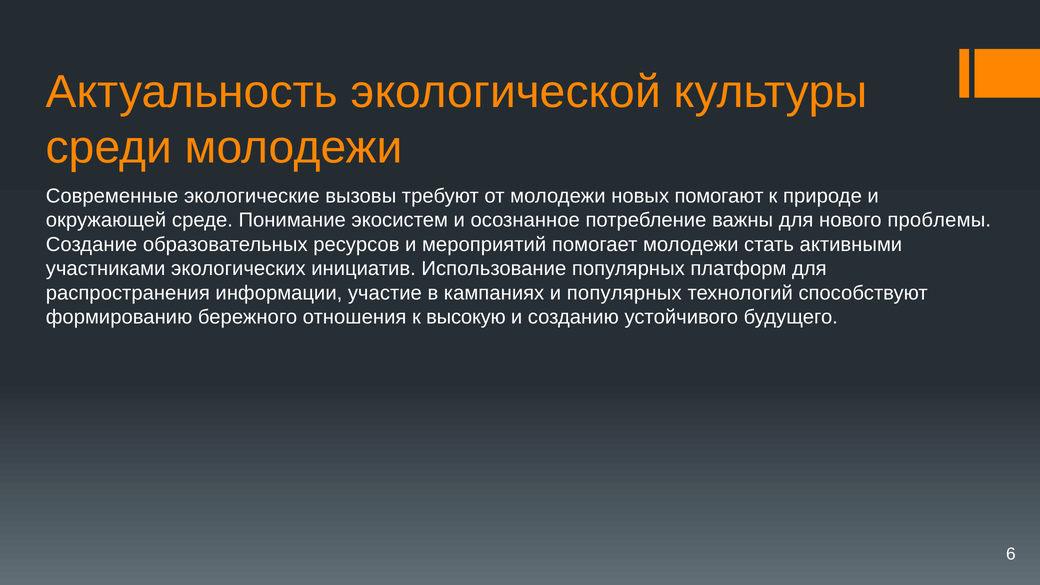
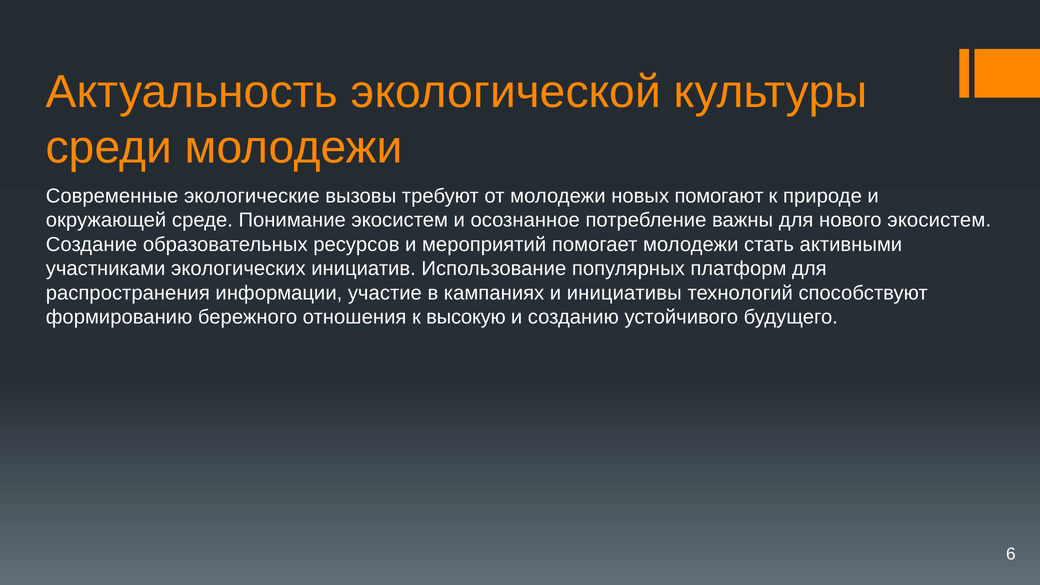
нового проблемы: проблемы -> экосистем
и популярных: популярных -> инициативы
